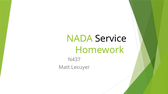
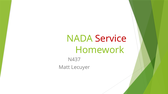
Service colour: black -> red
